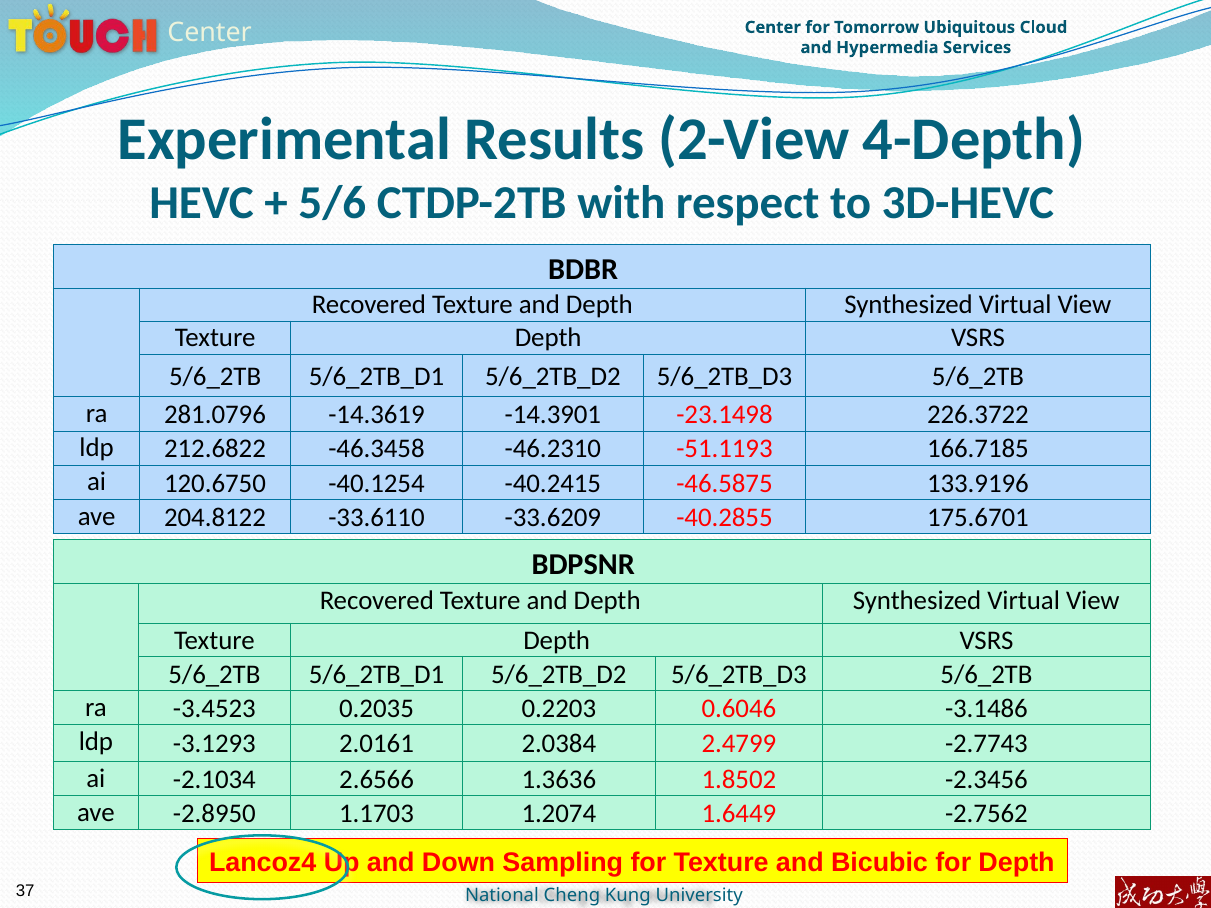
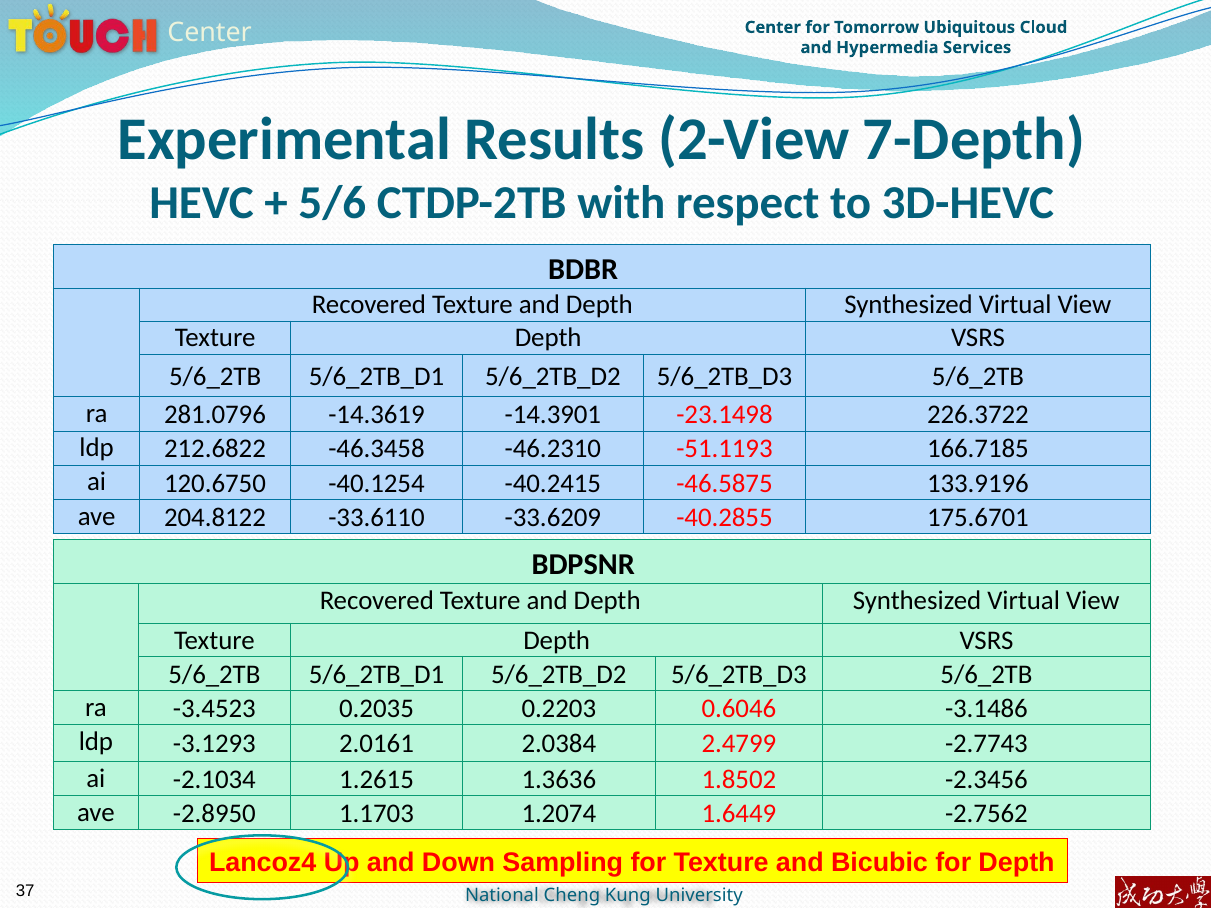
4-Depth: 4-Depth -> 7-Depth
2.6566: 2.6566 -> 1.2615
